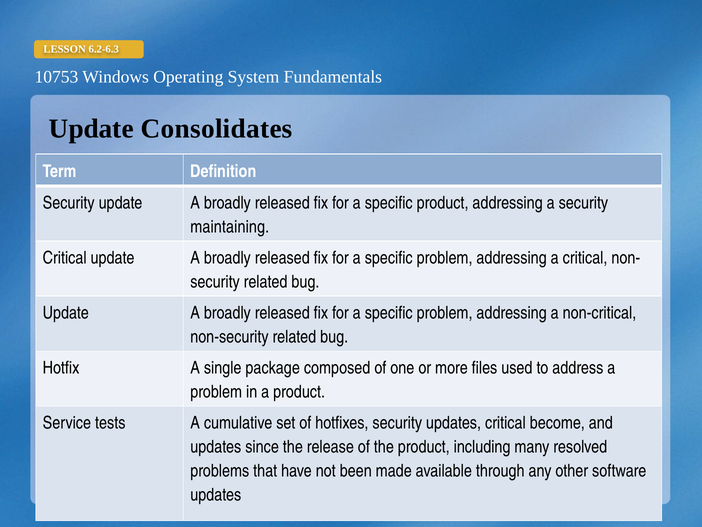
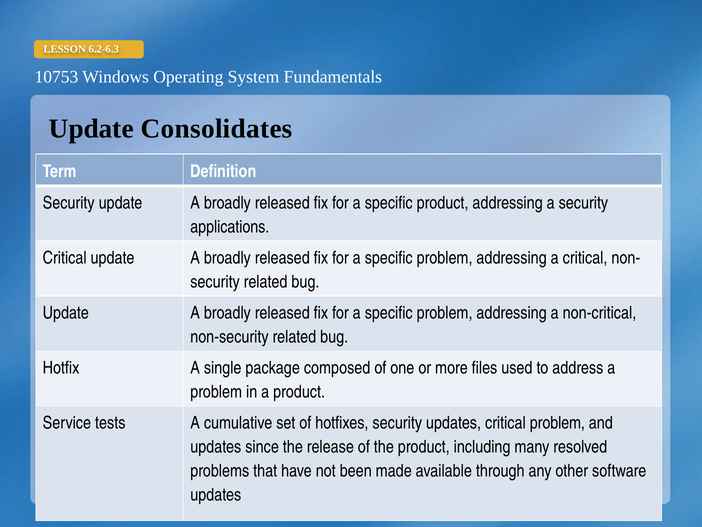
maintaining: maintaining -> applications
critical become: become -> problem
